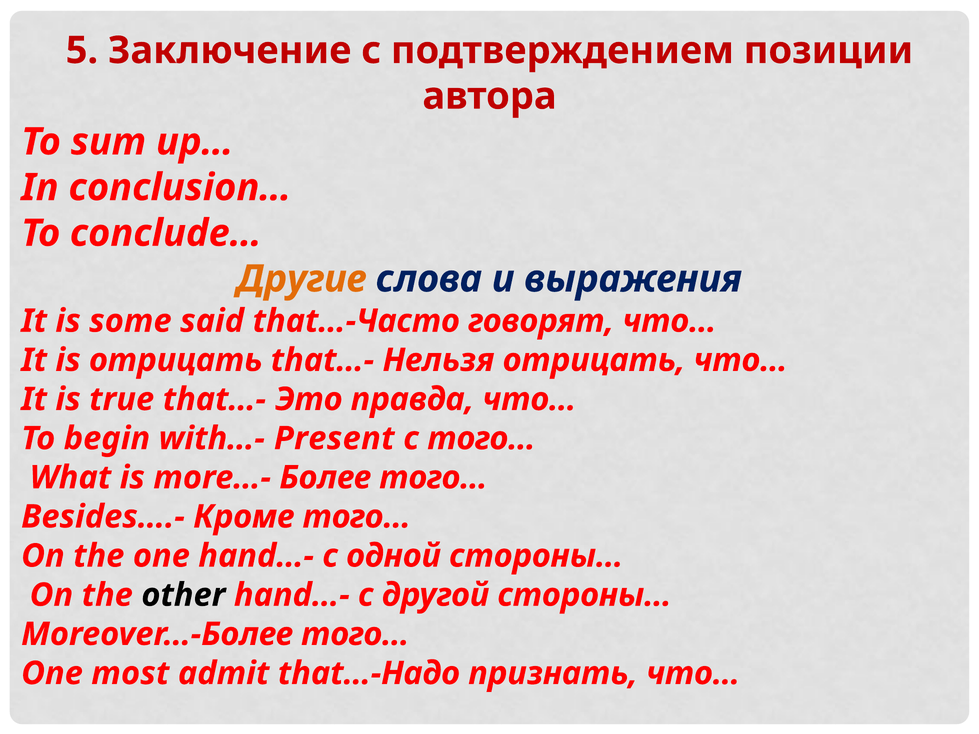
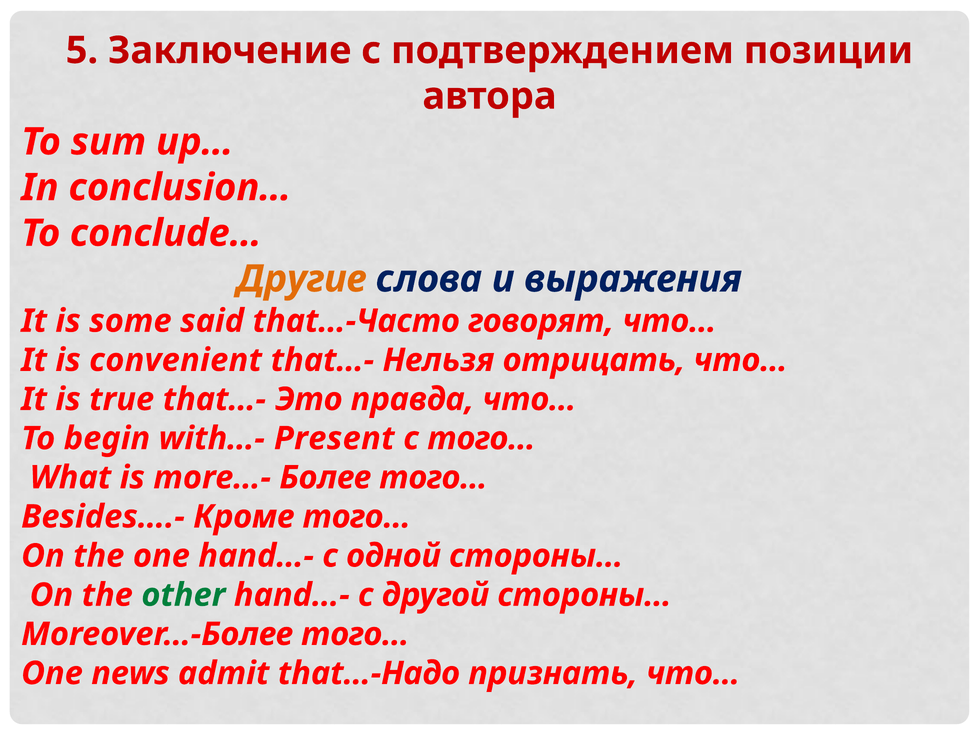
is отрицать: отрицать -> convenient
other colour: black -> green
most: most -> news
